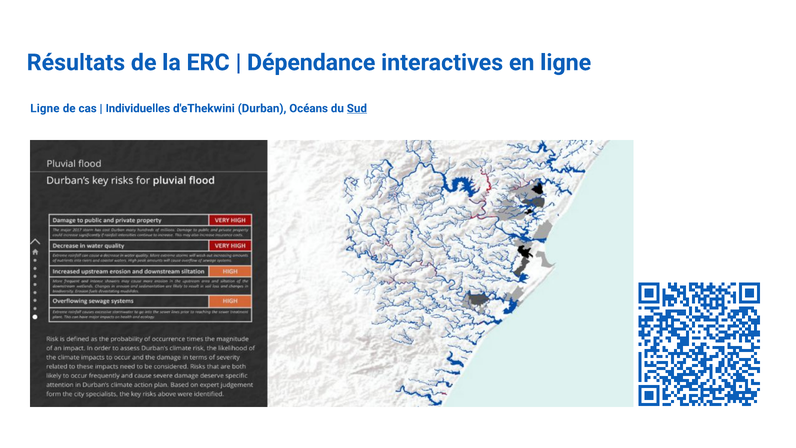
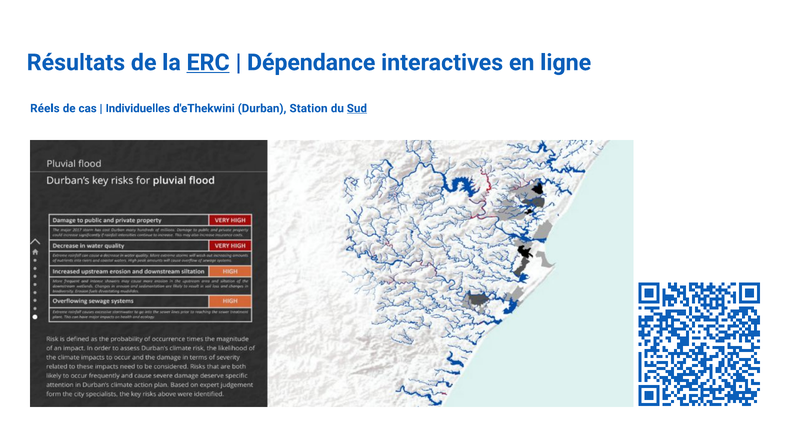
ERC underline: none -> present
Ligne at (45, 108): Ligne -> Réels
Océans: Océans -> Station
